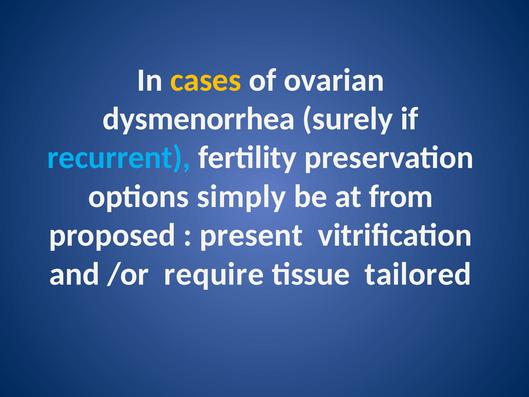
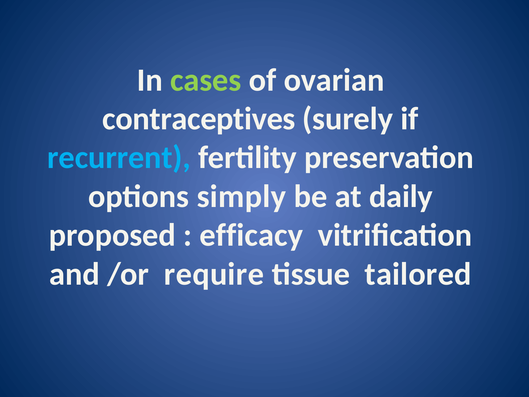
cases colour: yellow -> light green
dysmenorrhea: dysmenorrhea -> contraceptives
from: from -> daily
present: present -> efficacy
